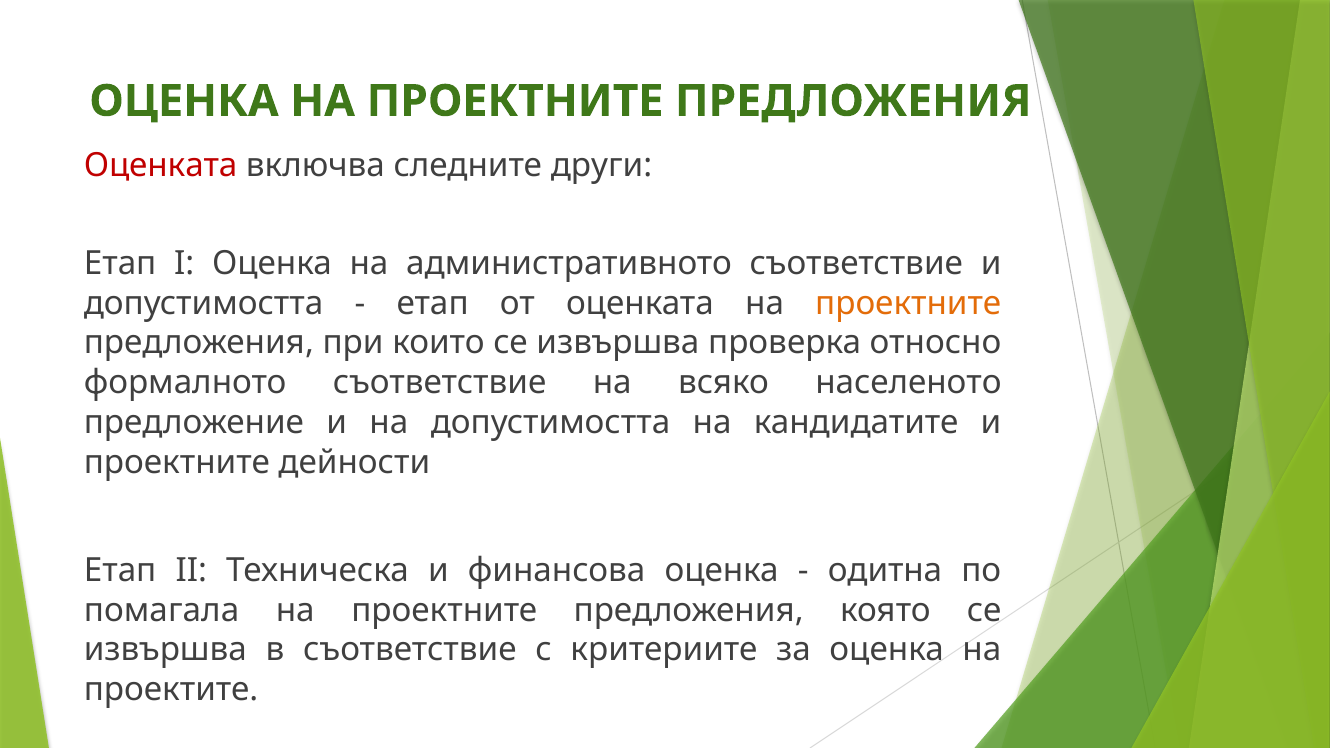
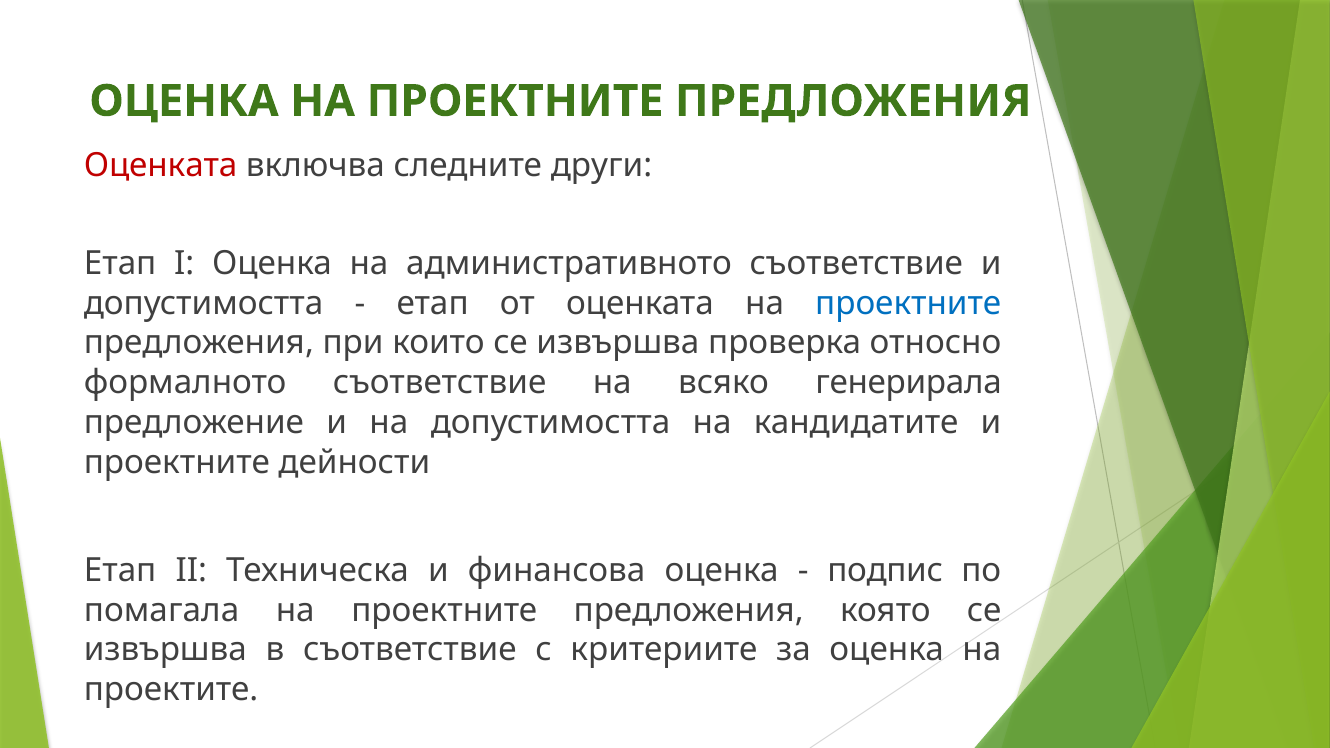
проектните at (908, 303) colour: orange -> blue
населеното: населеното -> генерирала
одитна: одитна -> подпис
